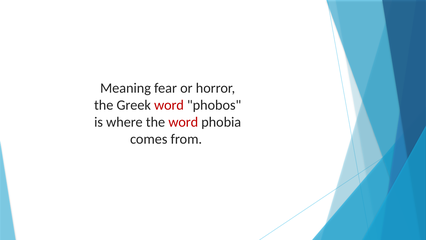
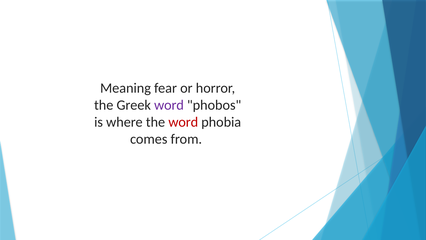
word at (169, 105) colour: red -> purple
